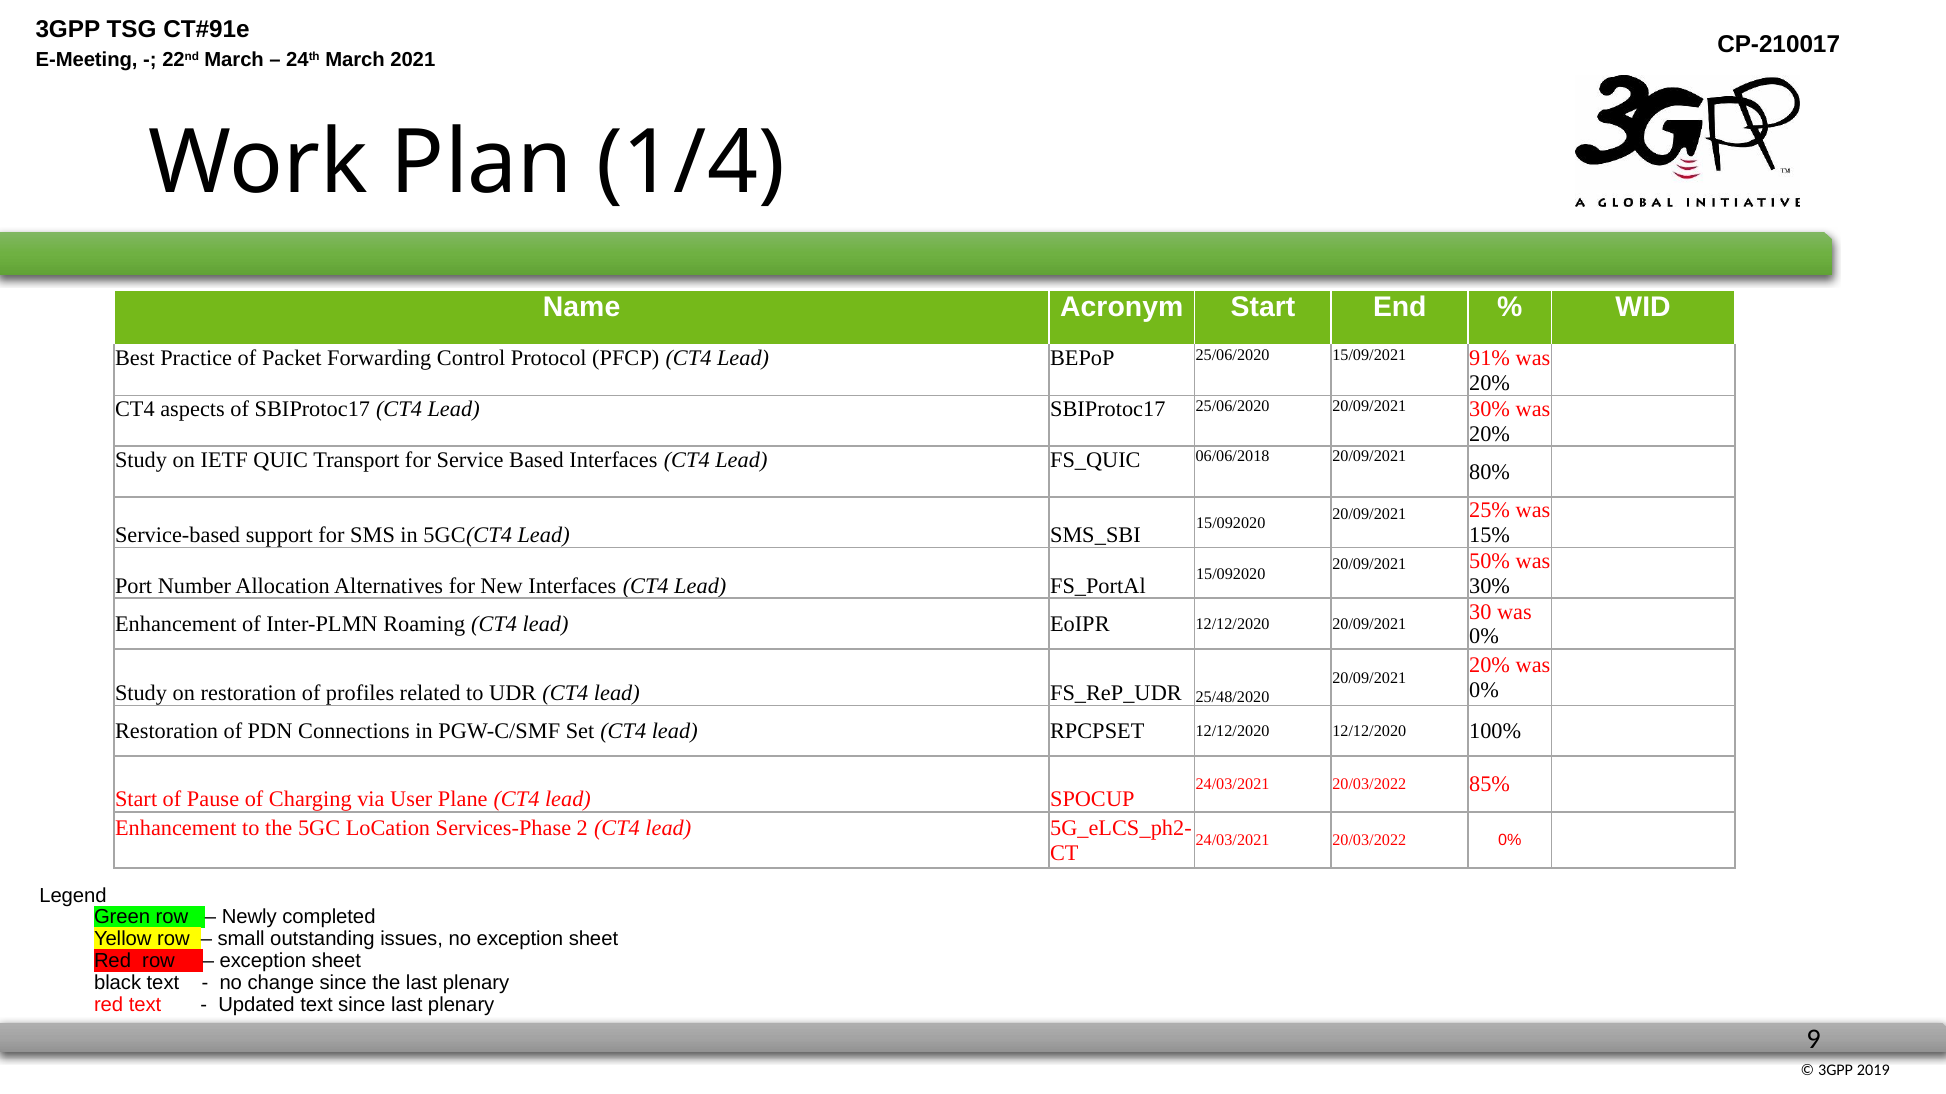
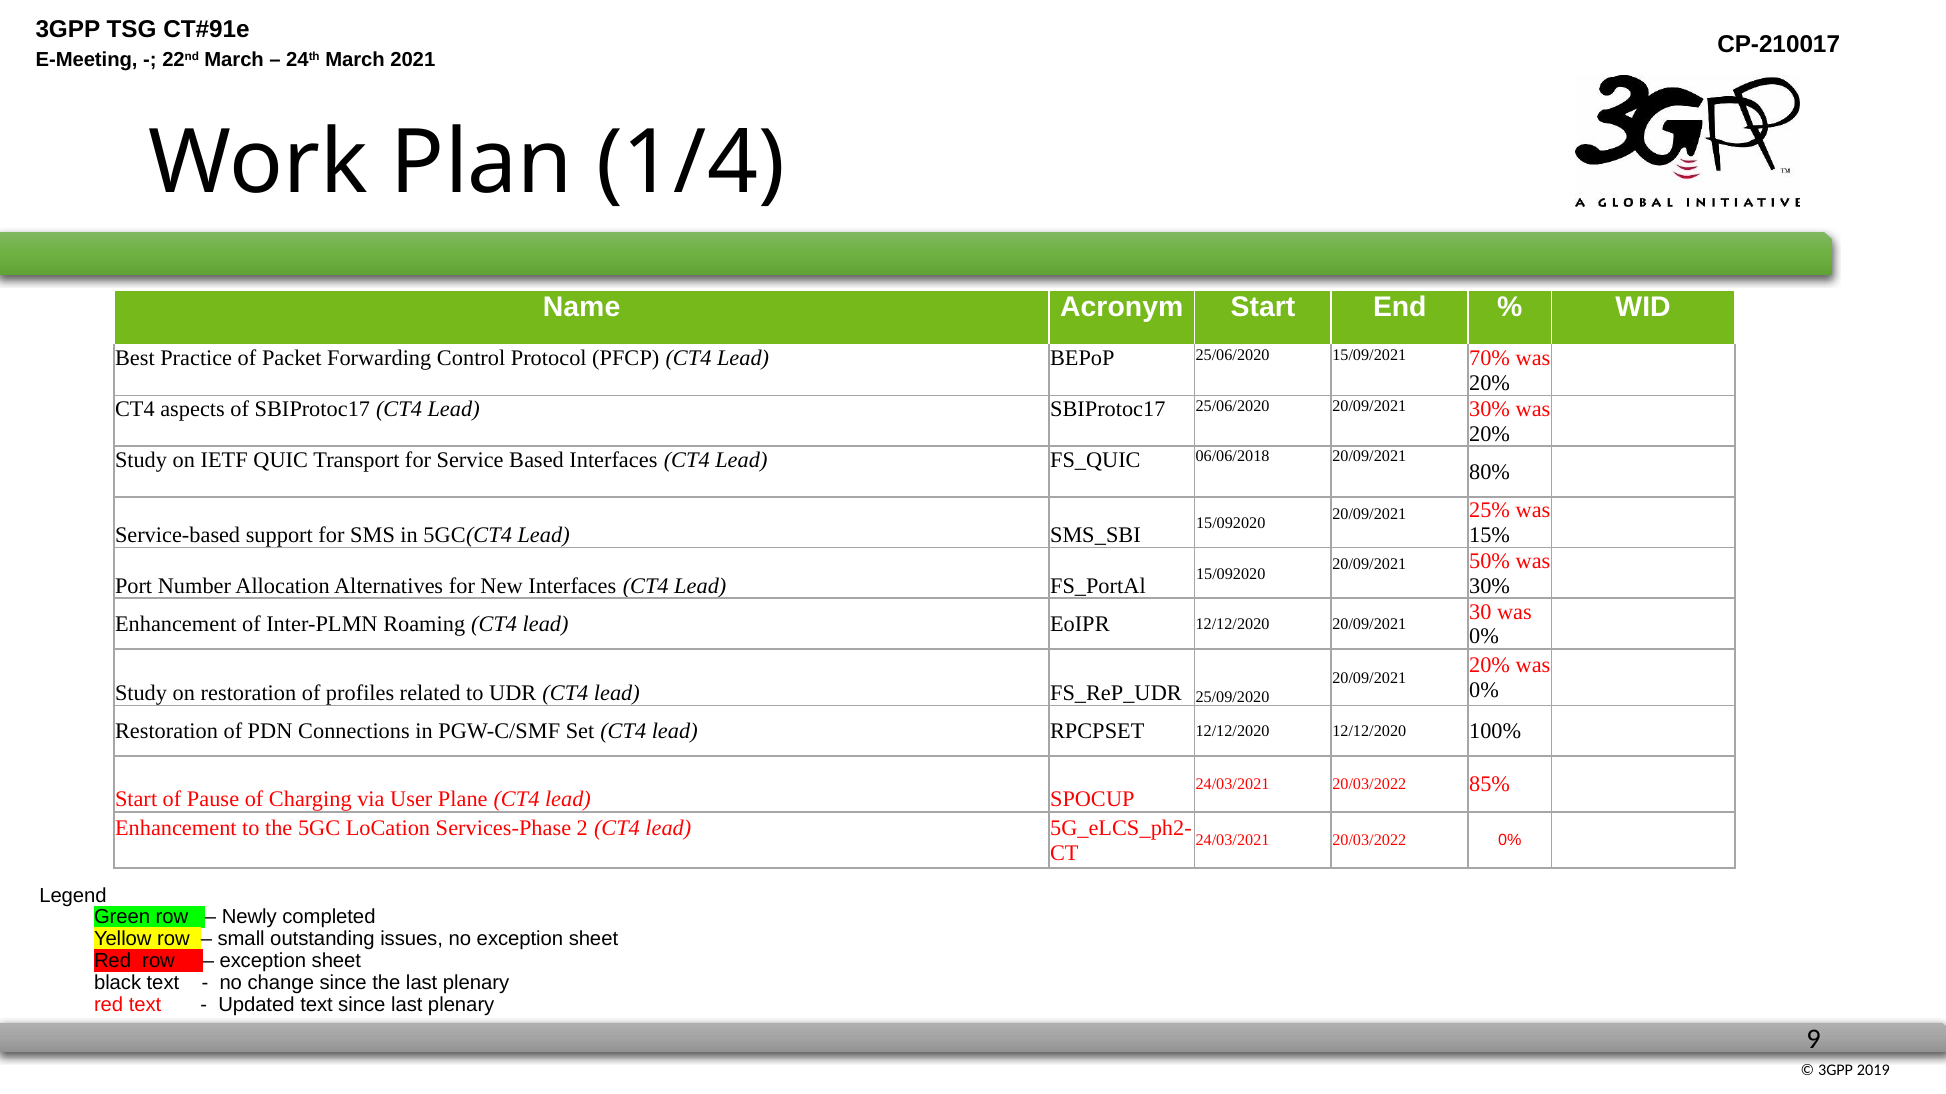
91%: 91% -> 70%
25/48/2020: 25/48/2020 -> 25/09/2020
